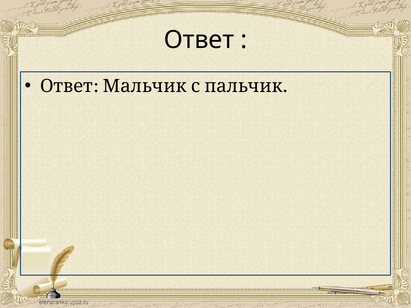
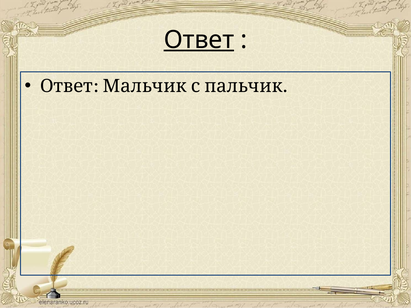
Ответ at (199, 40) underline: none -> present
